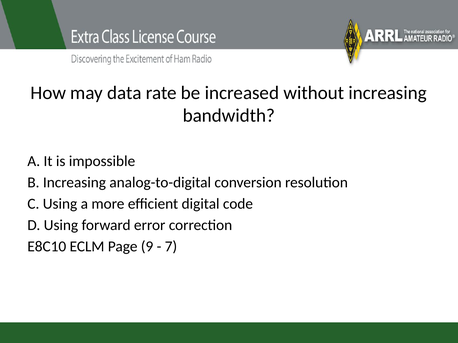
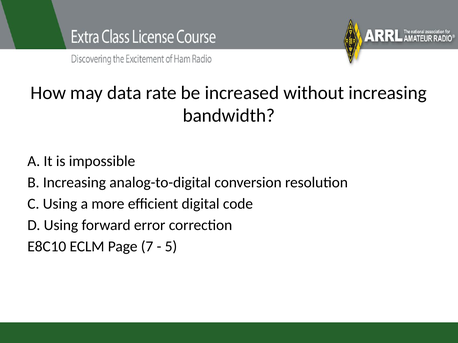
9: 9 -> 7
7: 7 -> 5
